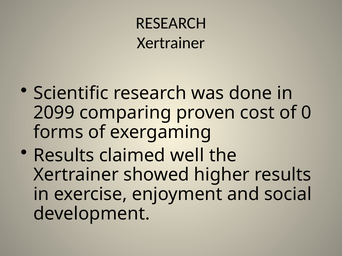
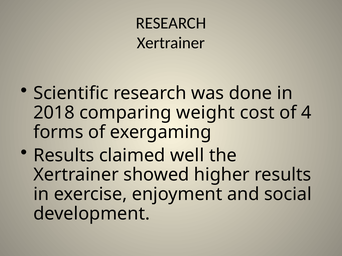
2099: 2099 -> 2018
proven: proven -> weight
0: 0 -> 4
